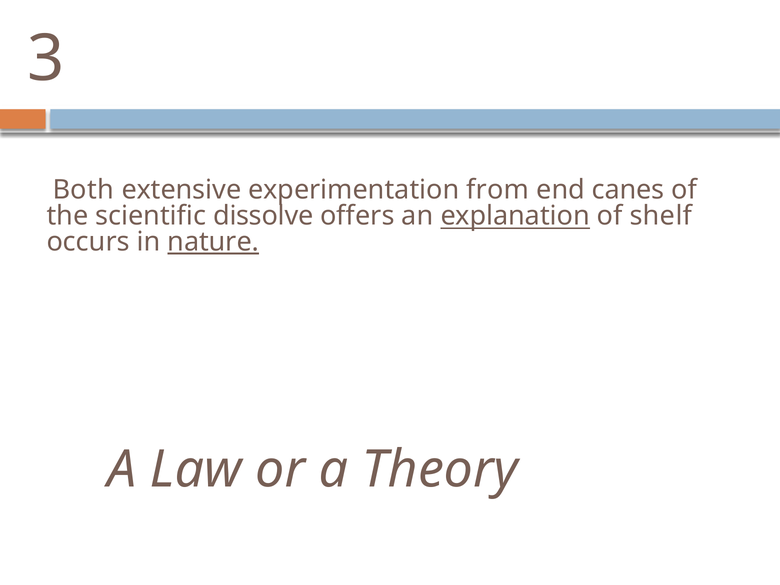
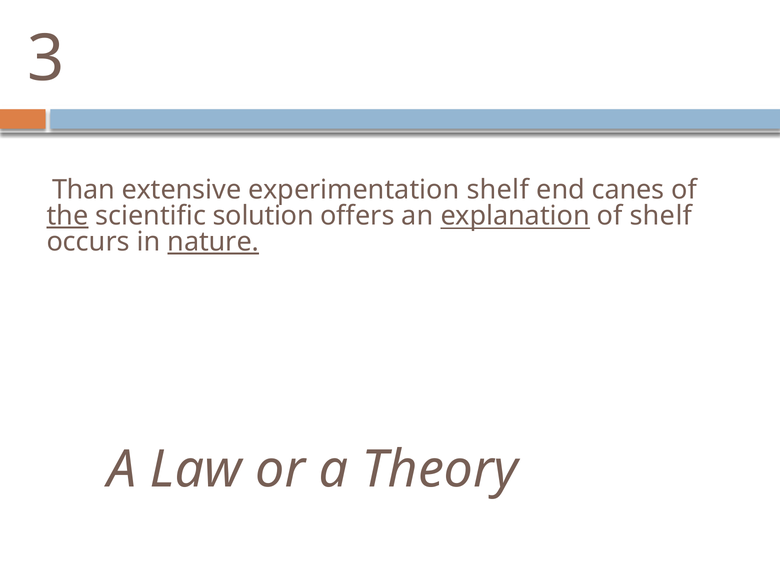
Both: Both -> Than
experimentation from: from -> shelf
the underline: none -> present
dissolve: dissolve -> solution
